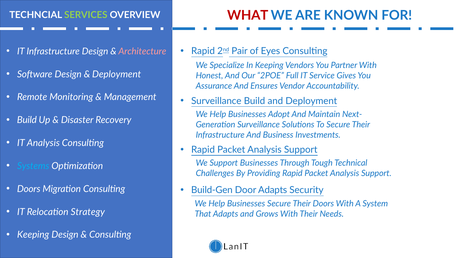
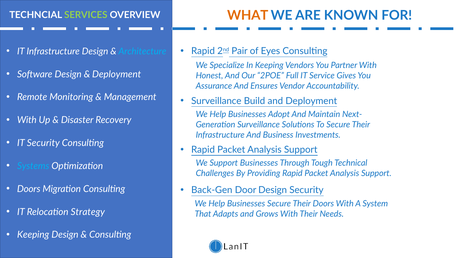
WHAT colour: red -> orange
Architecture colour: pink -> light blue
Build at (27, 120): Build -> With
IT Analysis: Analysis -> Security
Build-Gen: Build-Gen -> Back-Gen
Door Adapts: Adapts -> Design
